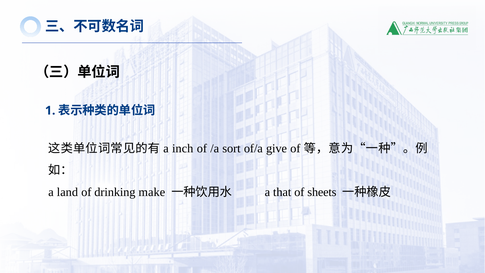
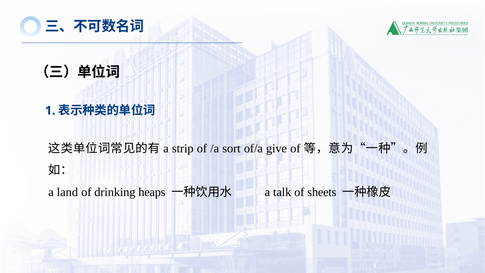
inch: inch -> strip
make: make -> heaps
that: that -> talk
